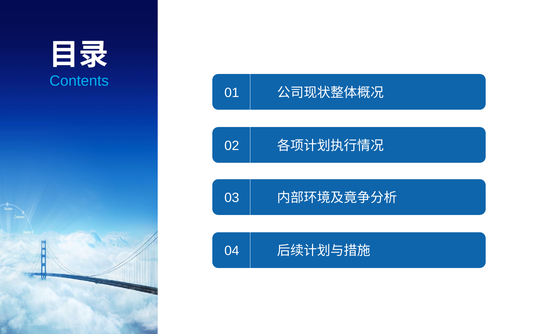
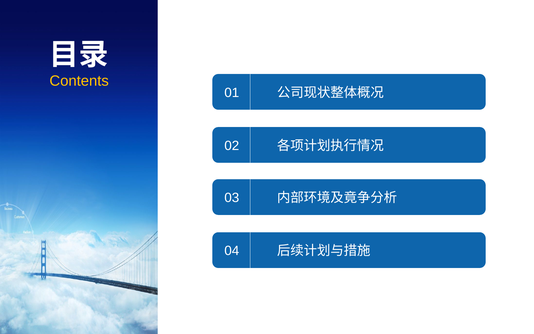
Contents colour: light blue -> yellow
